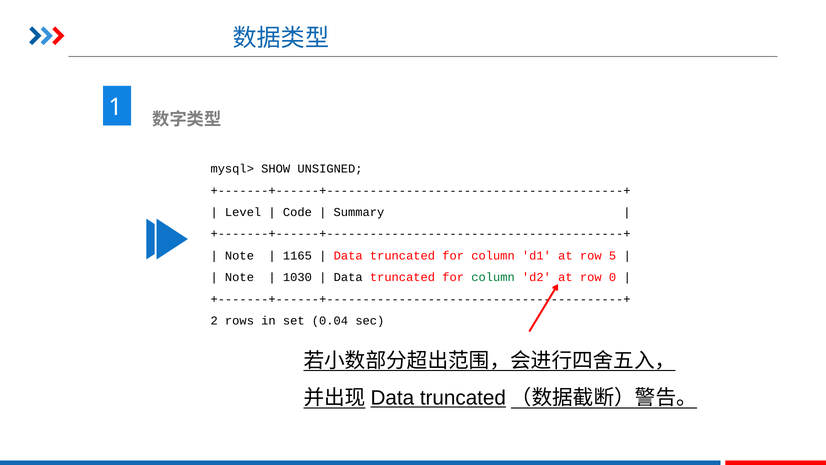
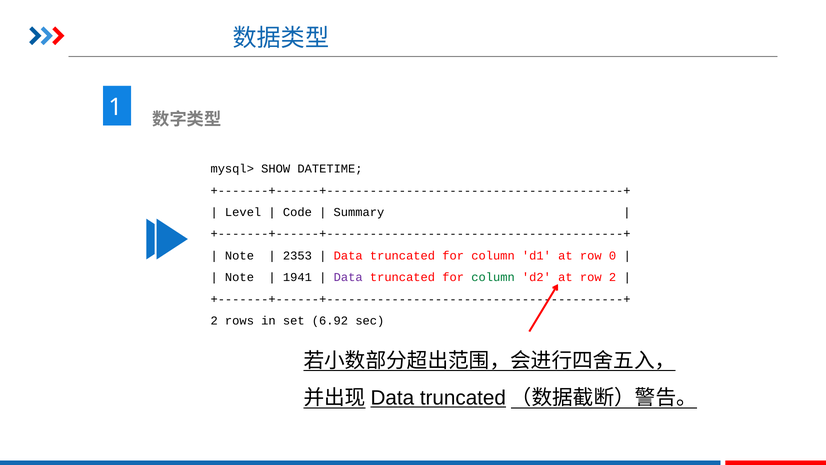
UNSIGNED: UNSIGNED -> DATETIME
1165: 1165 -> 2353
5: 5 -> 0
1030: 1030 -> 1941
Data at (348, 277) colour: black -> purple
row 0: 0 -> 2
0.04: 0.04 -> 6.92
